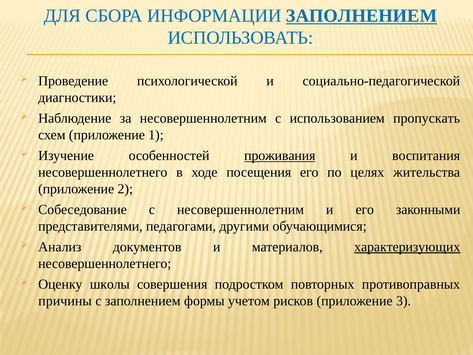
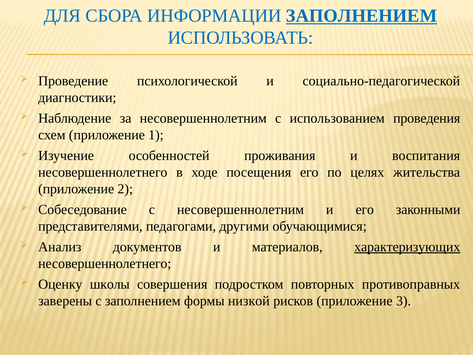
пропускать: пропускать -> проведения
проживания underline: present -> none
причины: причины -> заверены
учетом: учетом -> низкой
